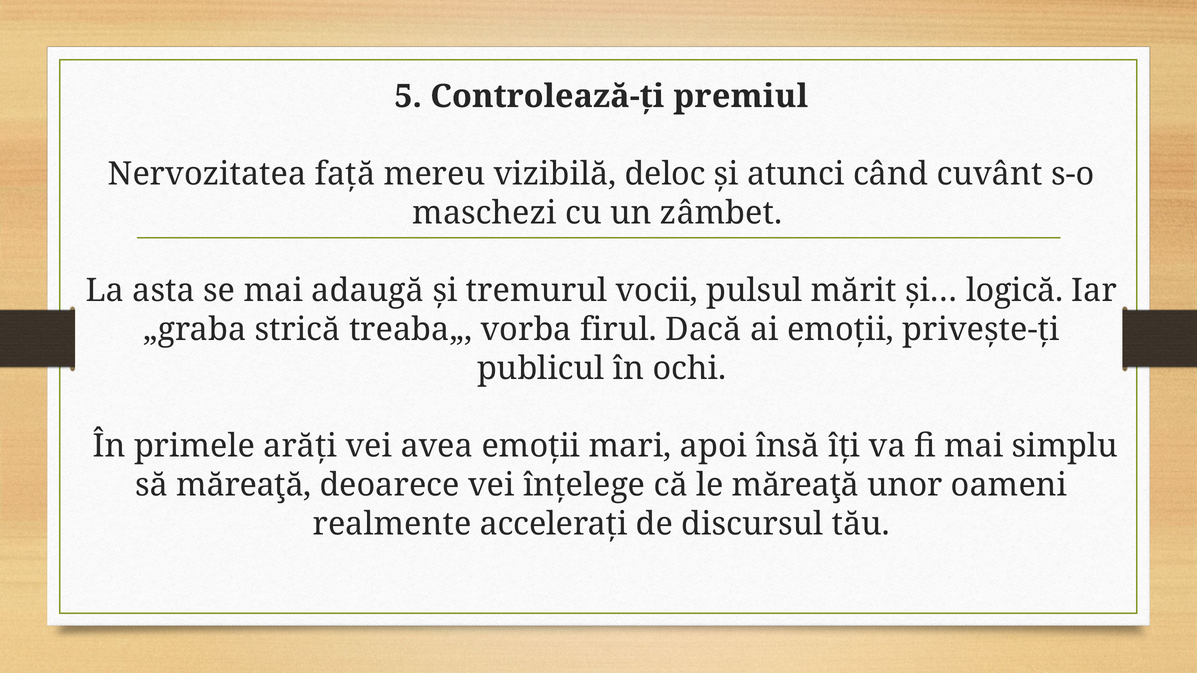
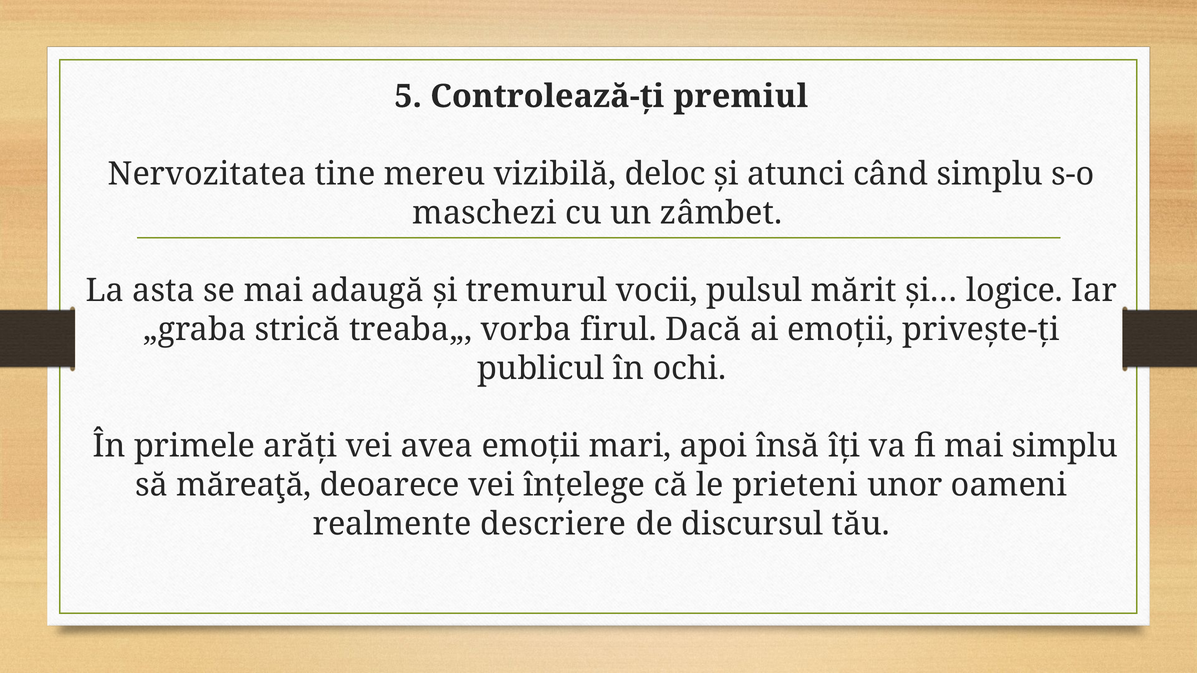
față: față -> tine
când cuvânt: cuvânt -> simplu
logică: logică -> logice
le măreaţă: măreaţă -> prieteni
accelerați: accelerați -> descriere
